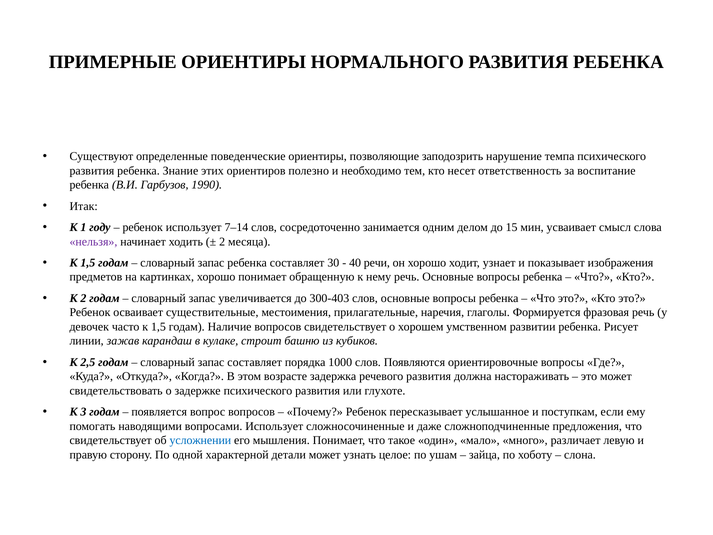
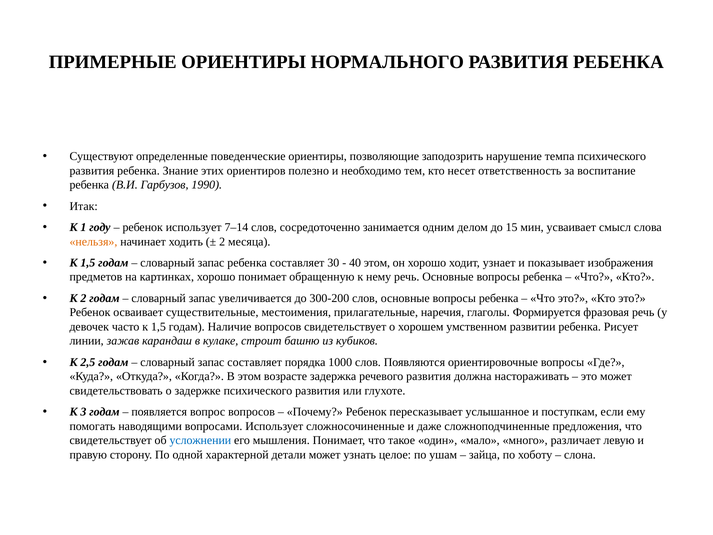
нельзя colour: purple -> orange
40 речи: речи -> этом
300-403: 300-403 -> 300-200
